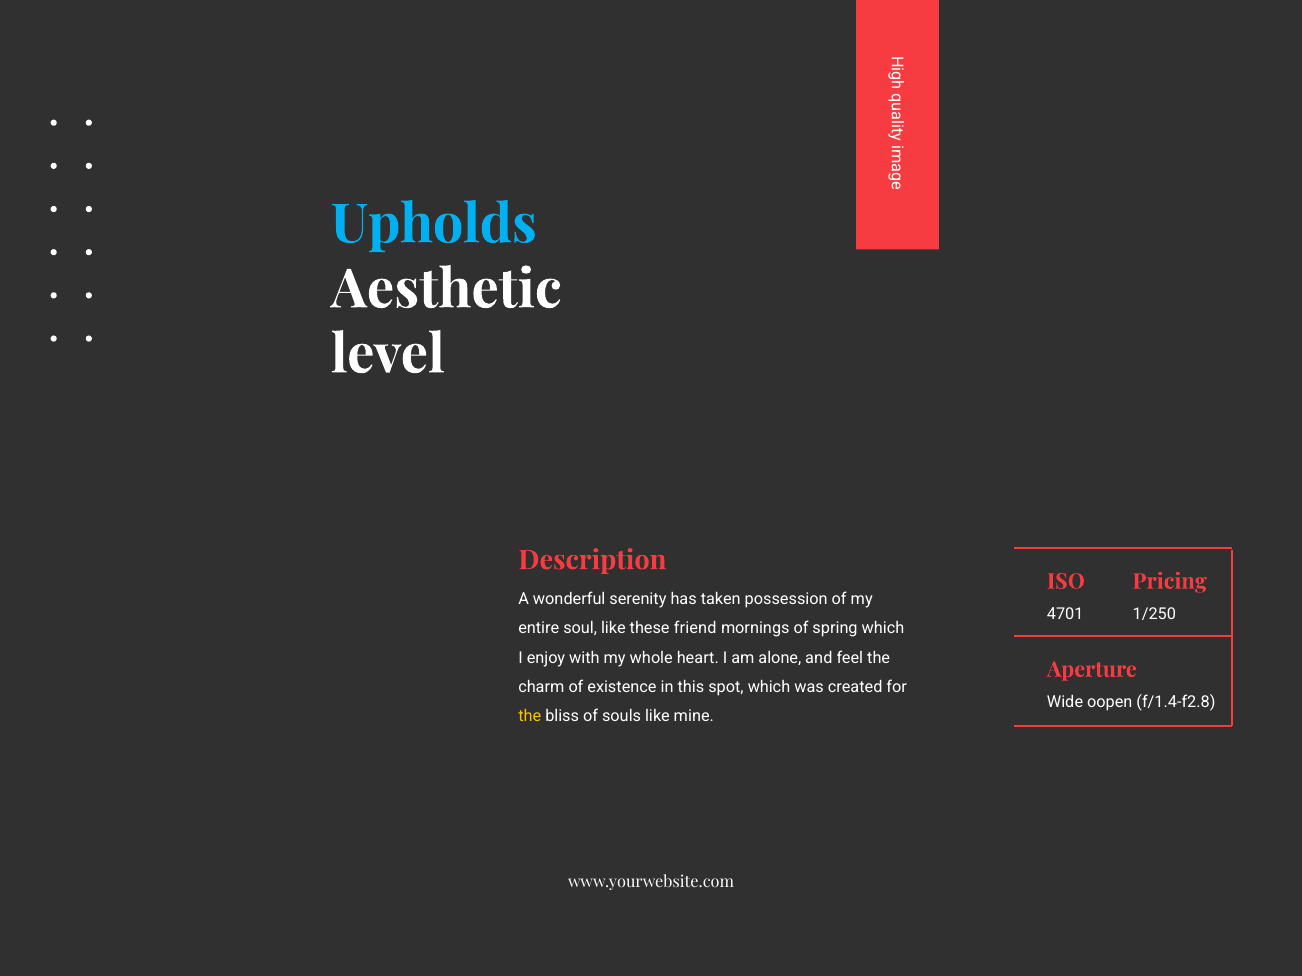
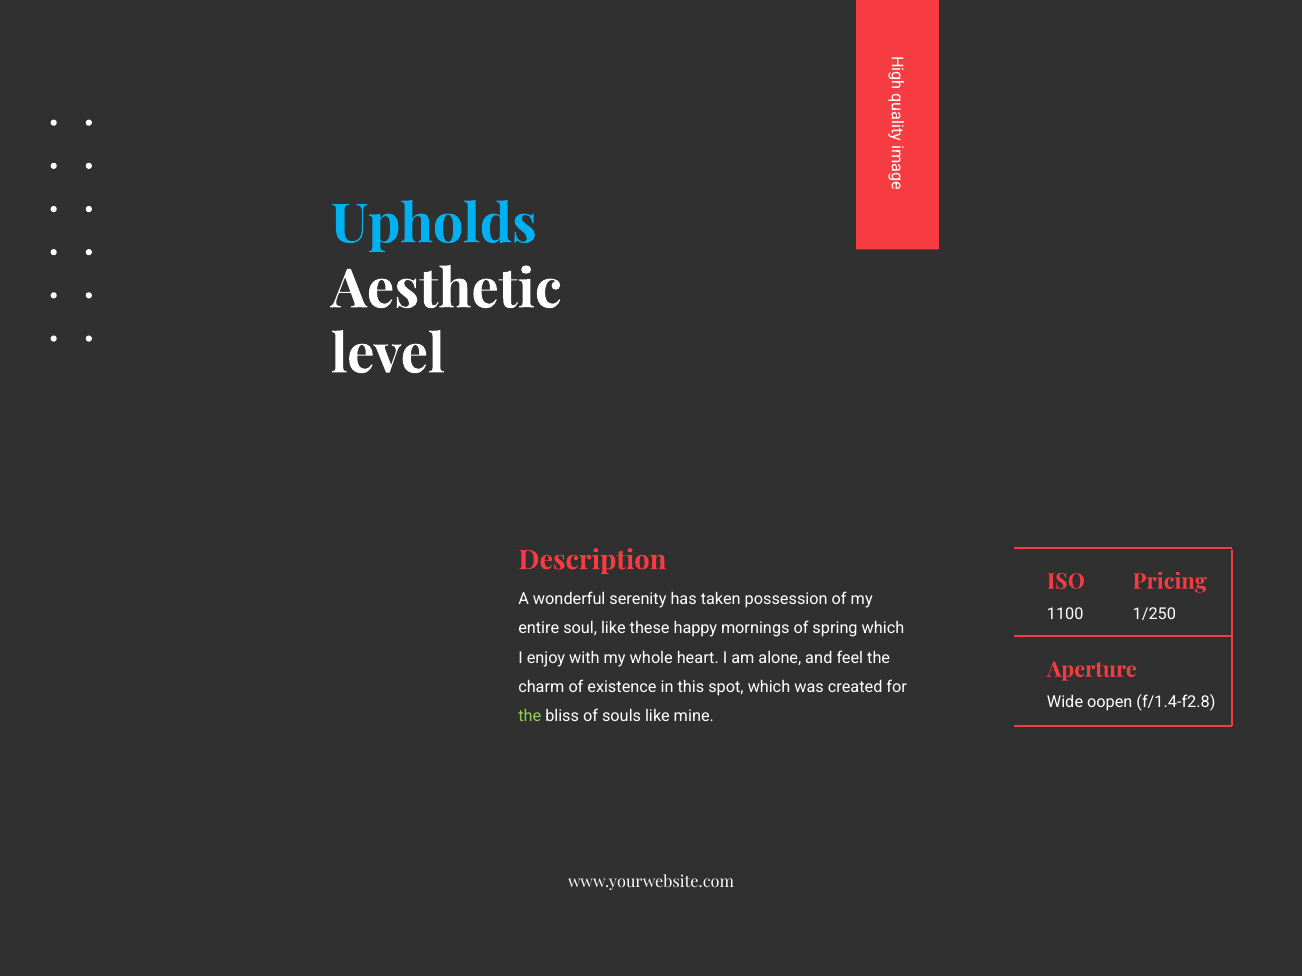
4701: 4701 -> 1100
friend: friend -> happy
the at (530, 717) colour: yellow -> light green
